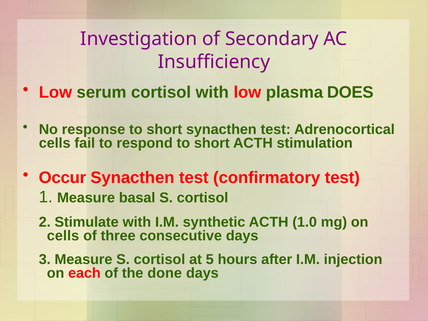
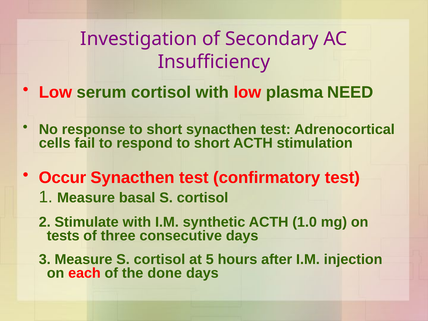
DOES: DOES -> NEED
cells at (63, 236): cells -> tests
